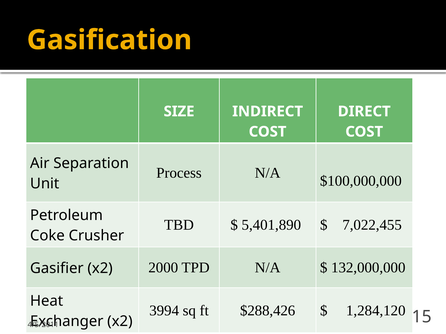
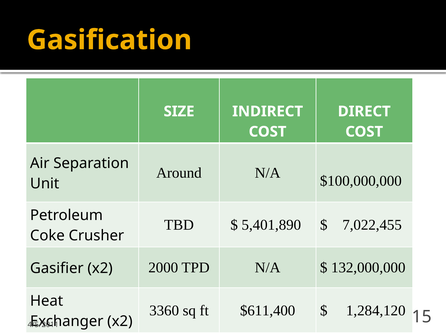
Process: Process -> Around
3994: 3994 -> 3360
$288,426: $288,426 -> $611,400
